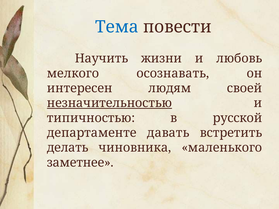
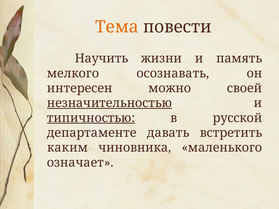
Тема colour: blue -> orange
любовь: любовь -> память
людям: людям -> можно
типичностью underline: none -> present
делать: делать -> каким
заметнее: заметнее -> означает
